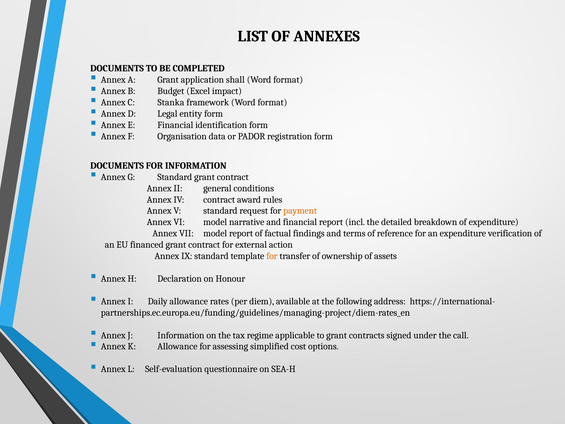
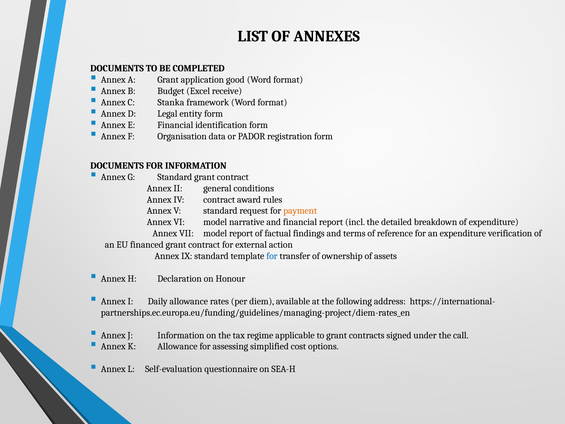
shall: shall -> good
impact: impact -> receive
for at (272, 256) colour: orange -> blue
